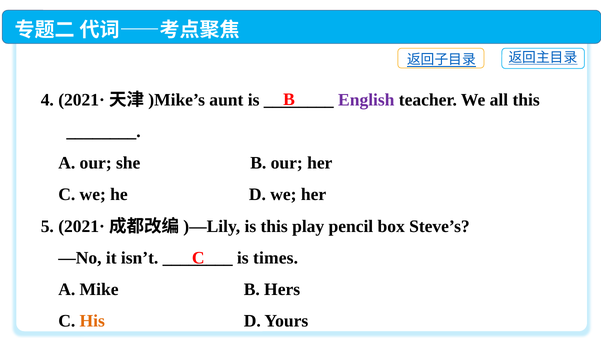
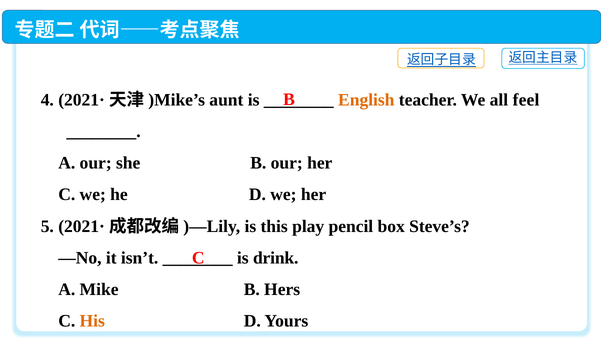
English colour: purple -> orange
all this: this -> feel
times: times -> drink
